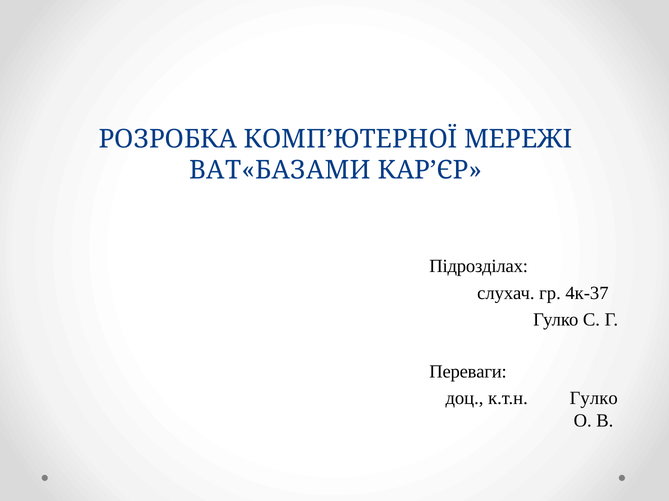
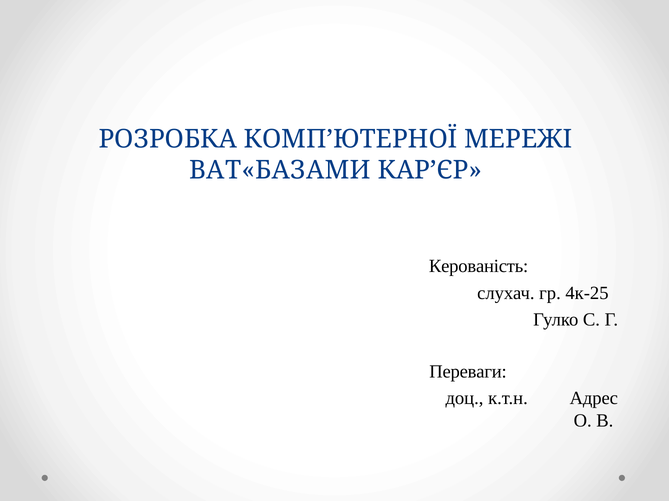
Підрозділах: Підрозділах -> Керованість
4к-37: 4к-37 -> 4к-25
к.т.н Гулко: Гулко -> Адрес
